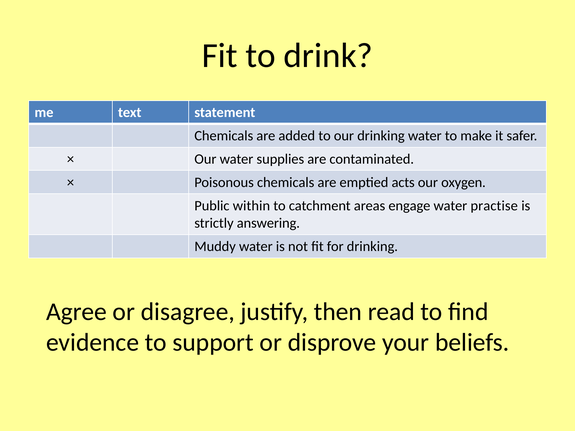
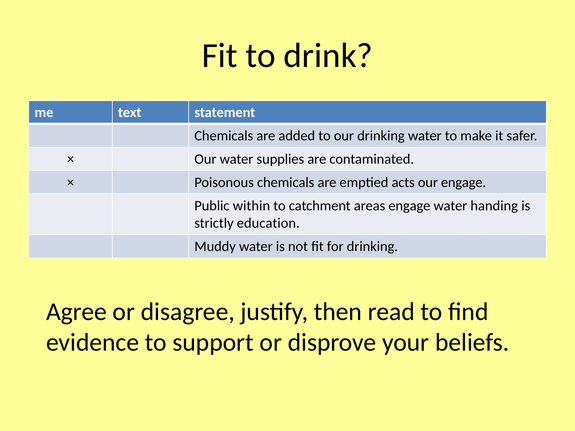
our oxygen: oxygen -> engage
practise: practise -> handing
answering: answering -> education
